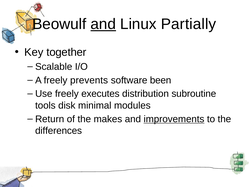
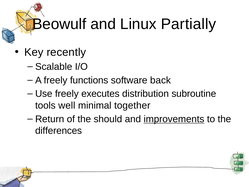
and at (103, 24) underline: present -> none
together: together -> recently
prevents: prevents -> functions
been: been -> back
disk: disk -> well
modules: modules -> together
makes: makes -> should
